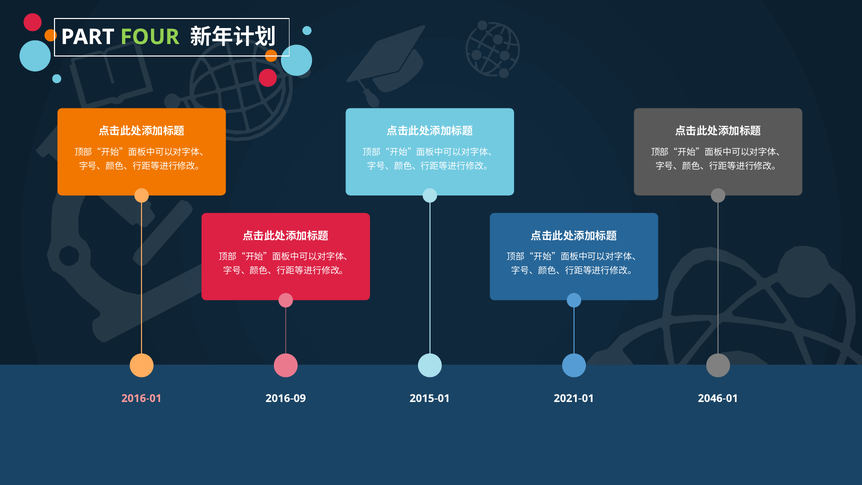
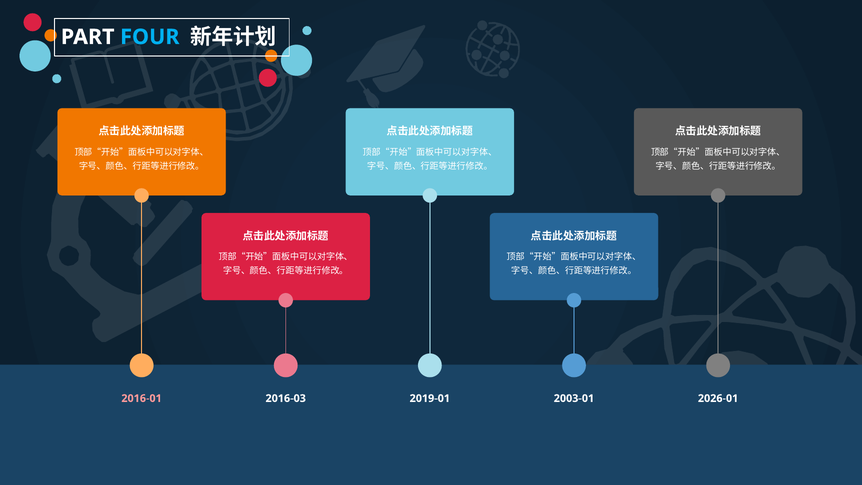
FOUR colour: light green -> light blue
2016-09: 2016-09 -> 2016-03
2015-01: 2015-01 -> 2019-01
2021-01: 2021-01 -> 2003-01
2046-01: 2046-01 -> 2026-01
